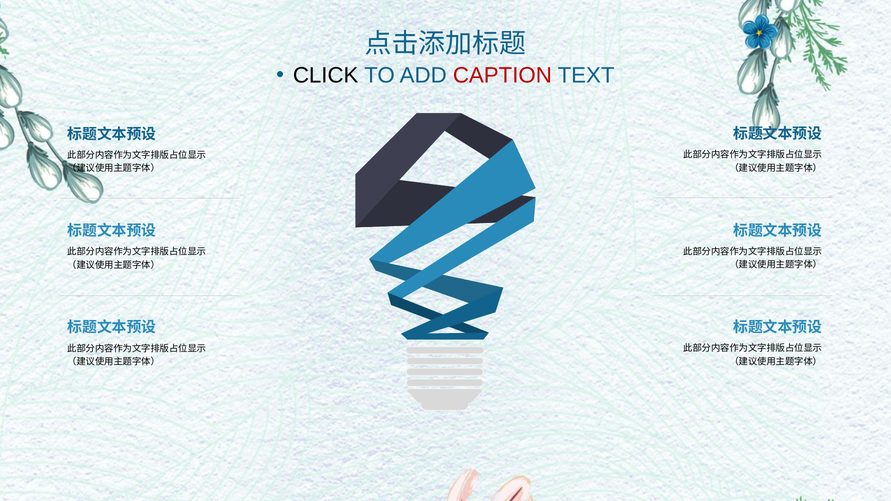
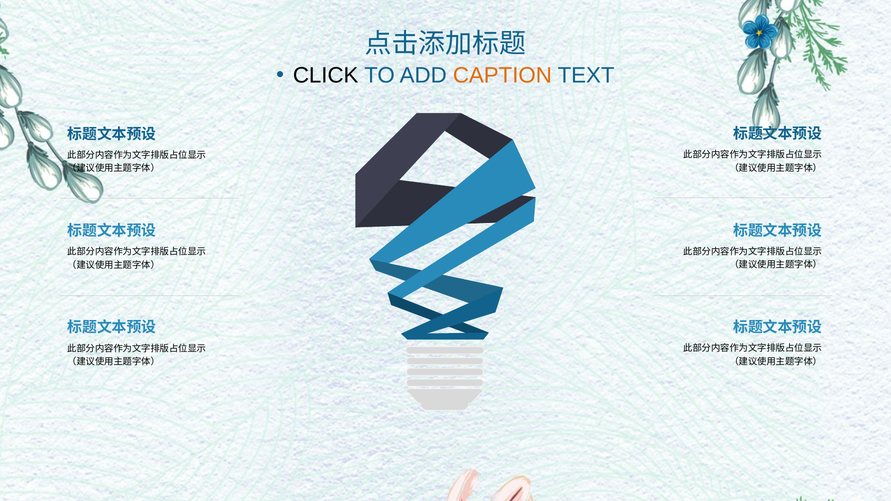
CAPTION colour: red -> orange
